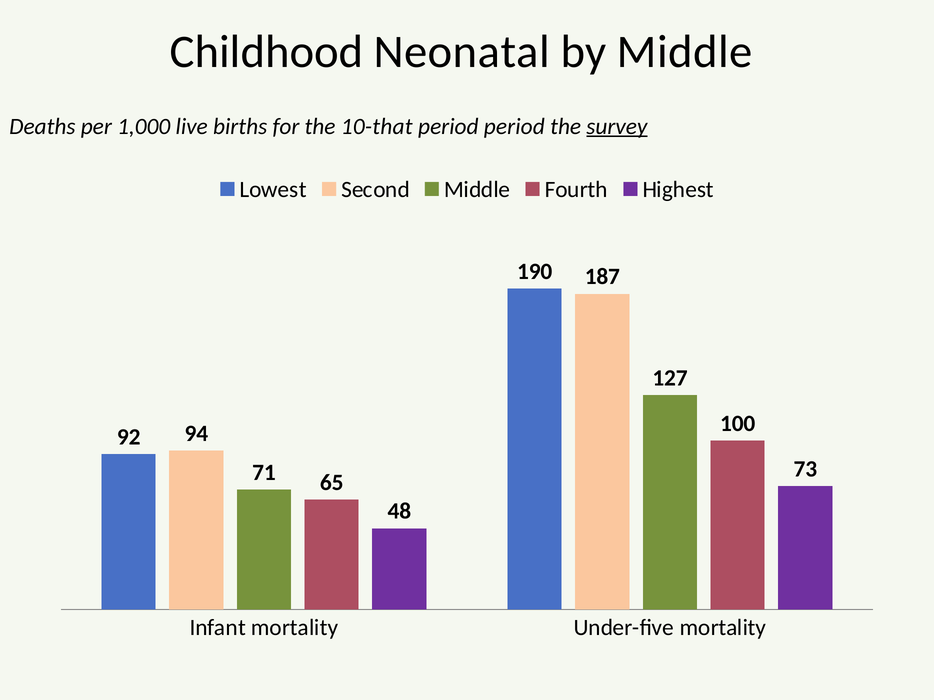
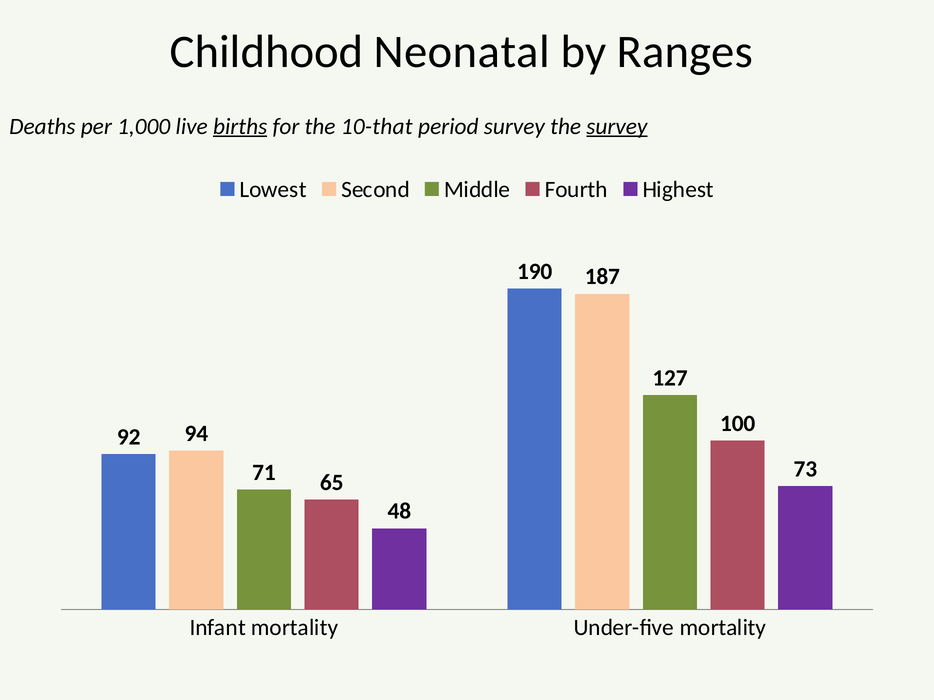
by Middle: Middle -> Ranges
births underline: none -> present
period period: period -> survey
